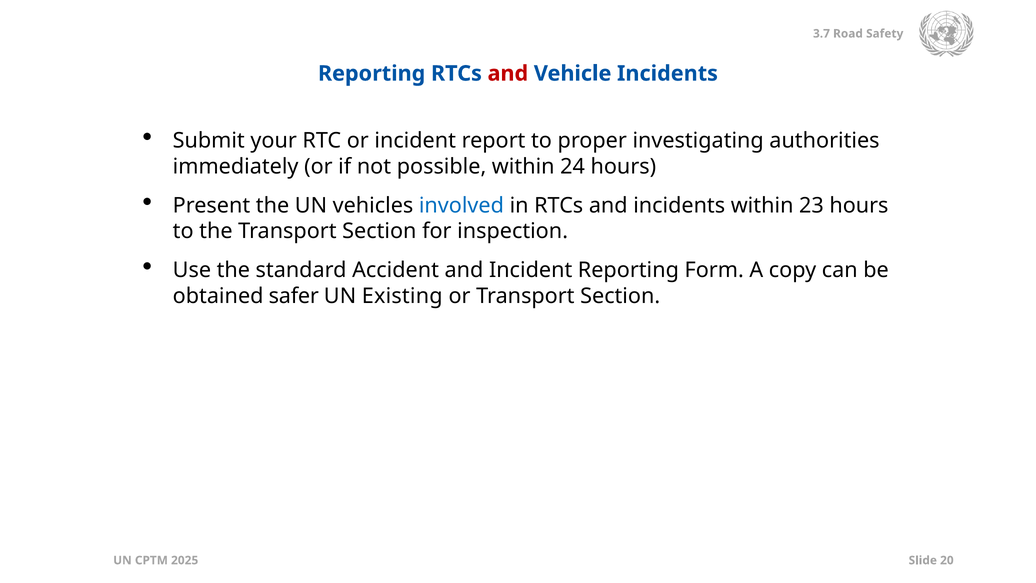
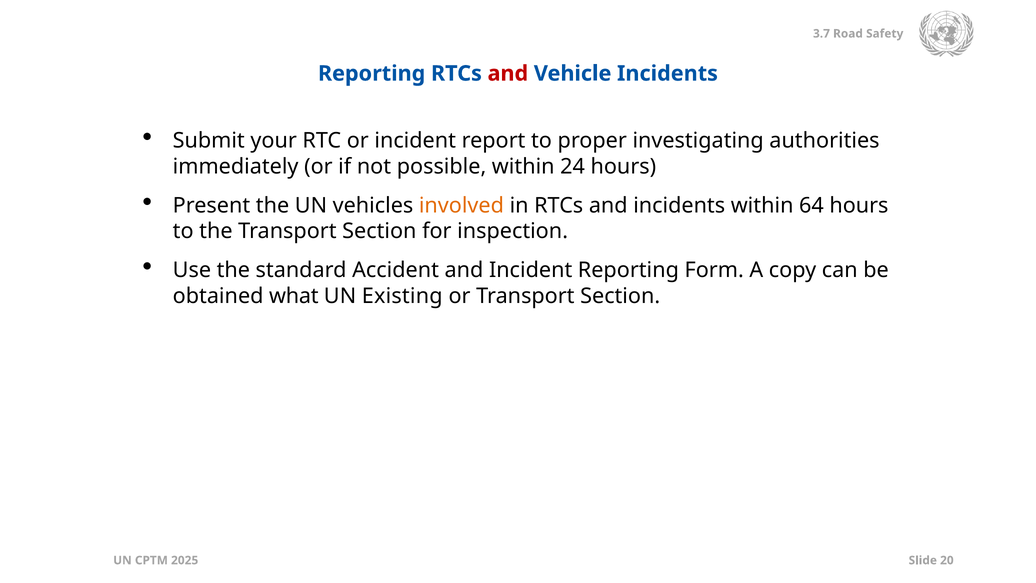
involved colour: blue -> orange
23: 23 -> 64
safer: safer -> what
